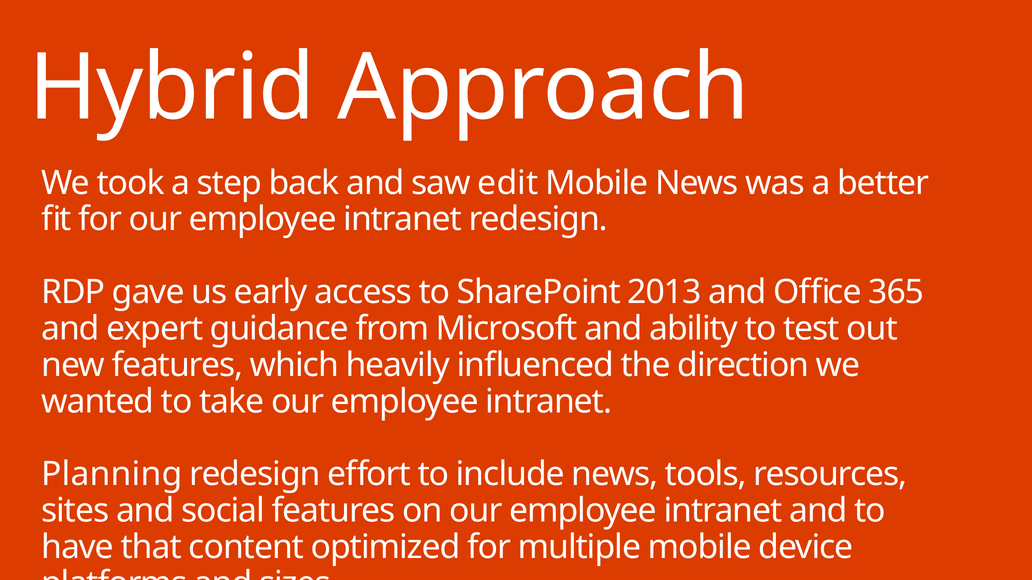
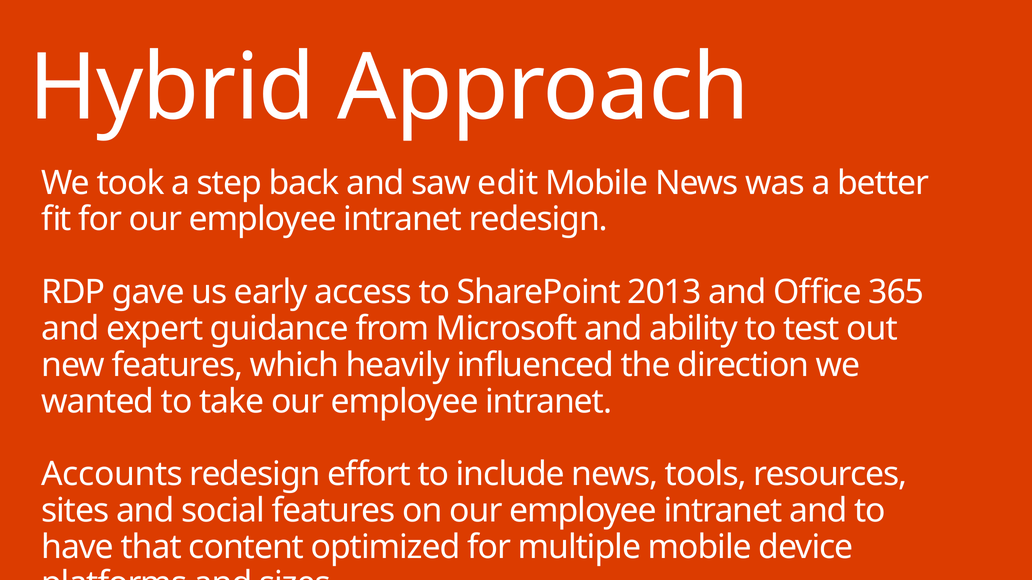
Planning: Planning -> Accounts
